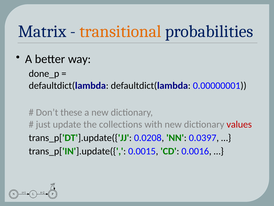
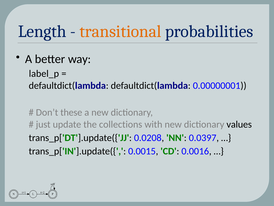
Matrix: Matrix -> Length
done_p: done_p -> label_p
values colour: red -> black
